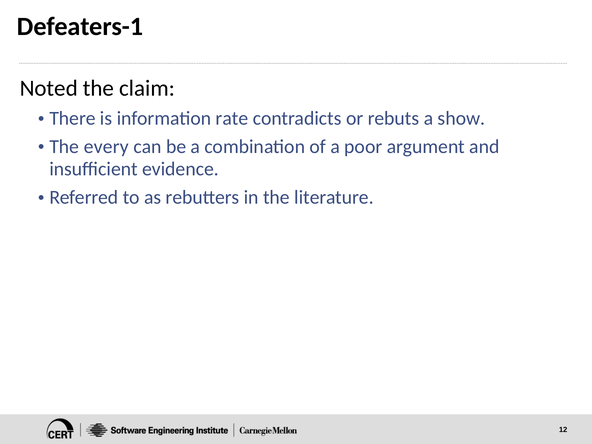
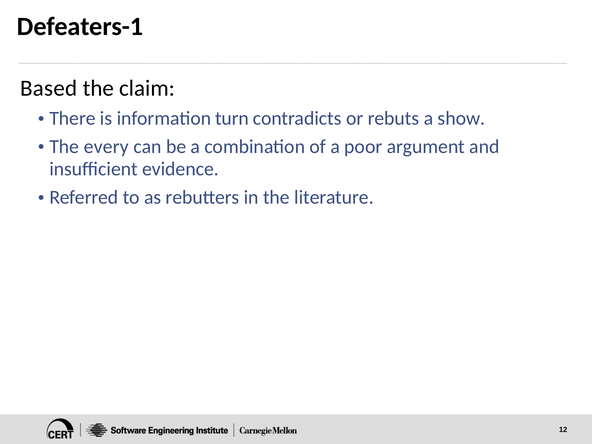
Noted: Noted -> Based
rate: rate -> turn
